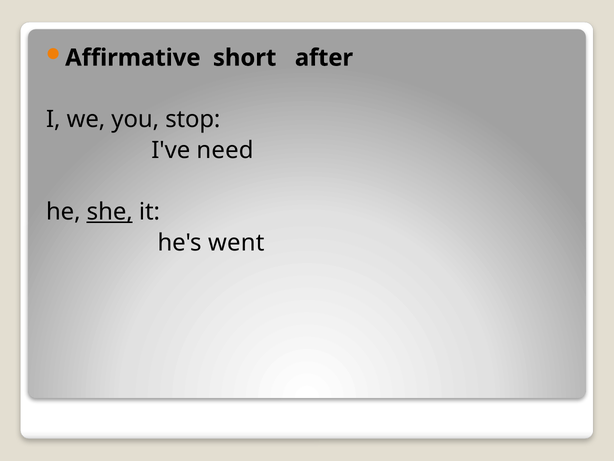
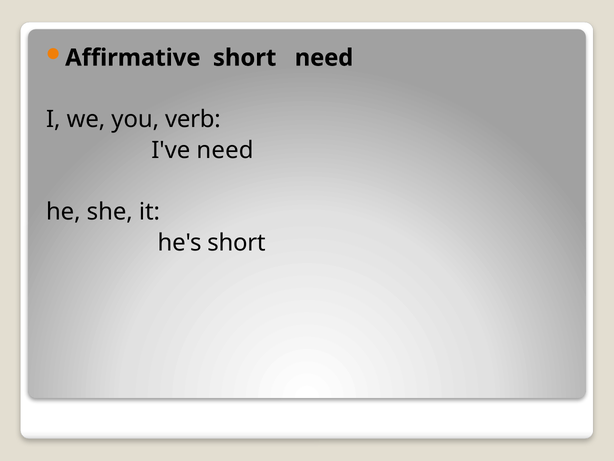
short after: after -> need
stop: stop -> verb
she underline: present -> none
he's went: went -> short
